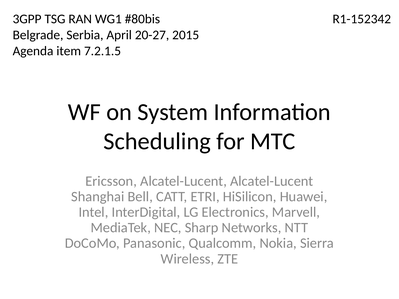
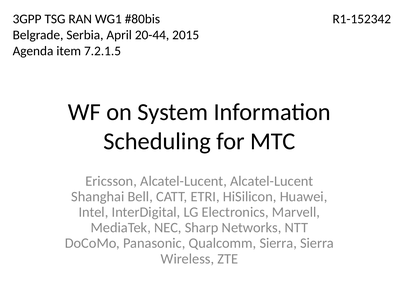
20-27: 20-27 -> 20-44
Qualcomm Nokia: Nokia -> Sierra
